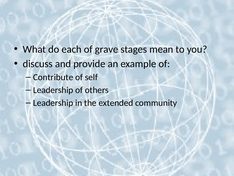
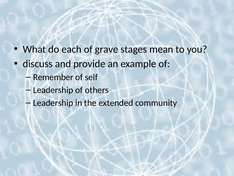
Contribute: Contribute -> Remember
